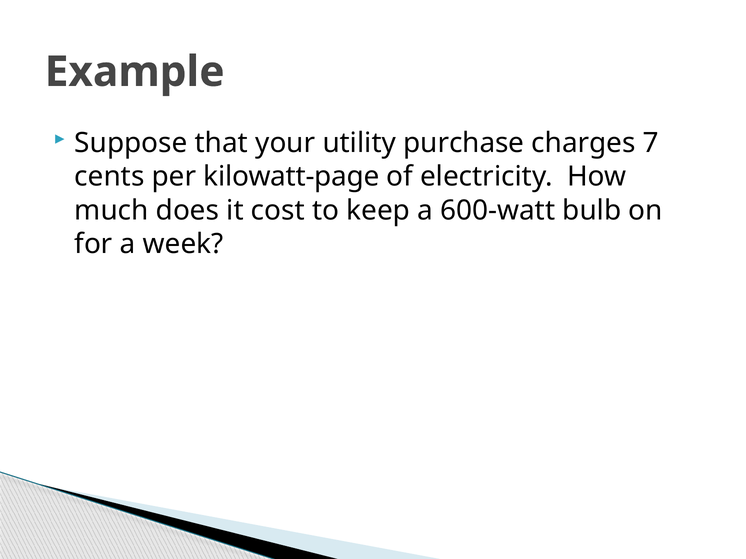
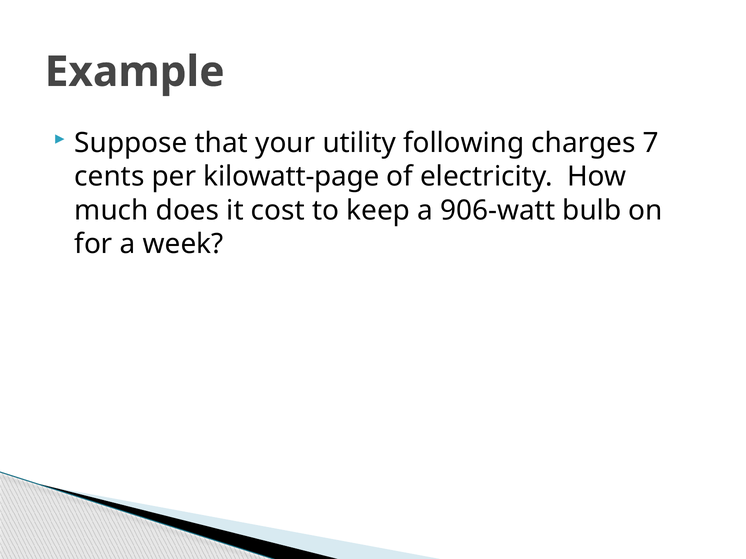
purchase: purchase -> following
600-watt: 600-watt -> 906-watt
